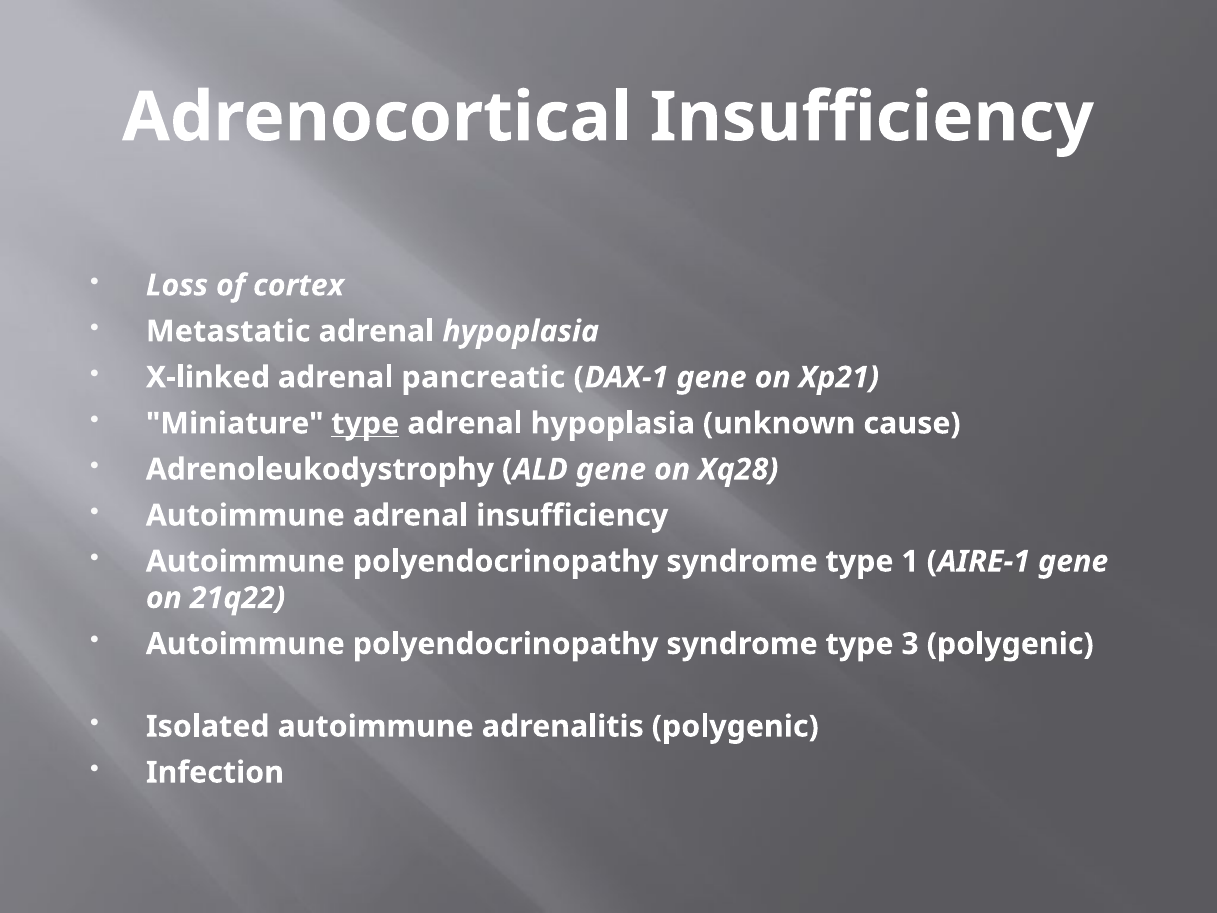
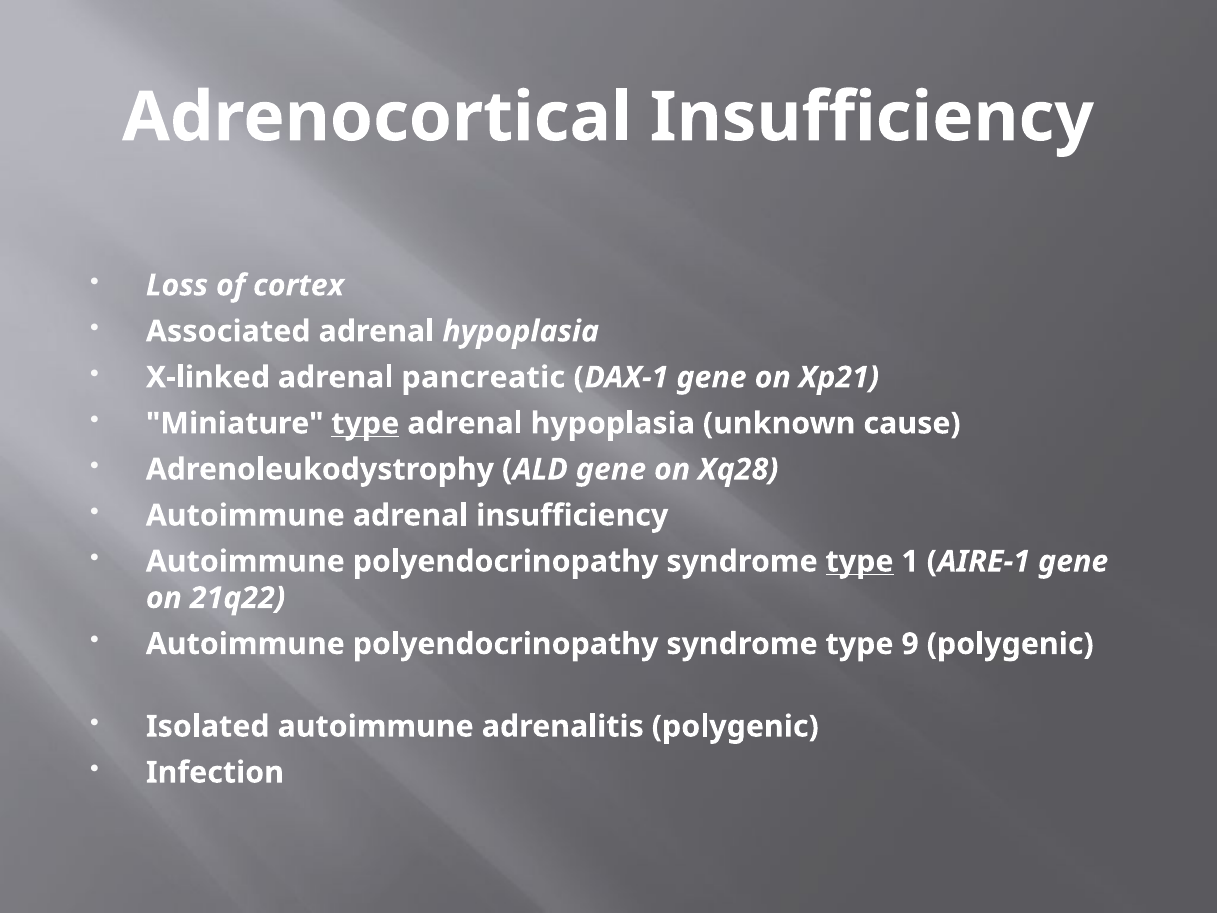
Metastatic: Metastatic -> Associated
type at (860, 561) underline: none -> present
3: 3 -> 9
